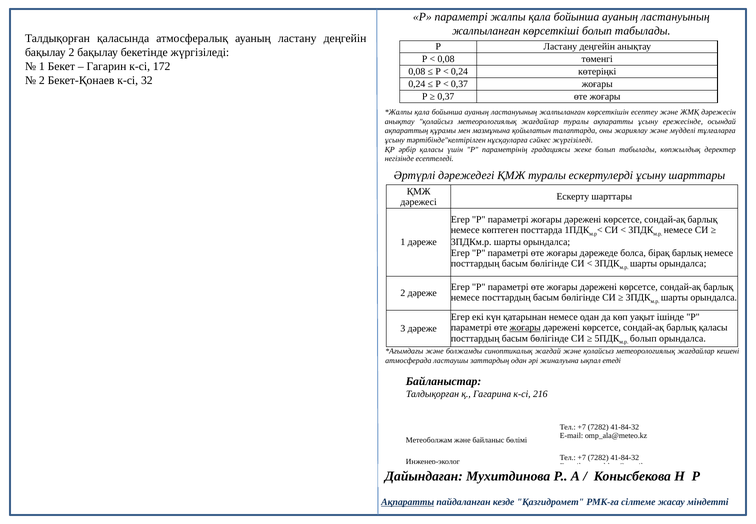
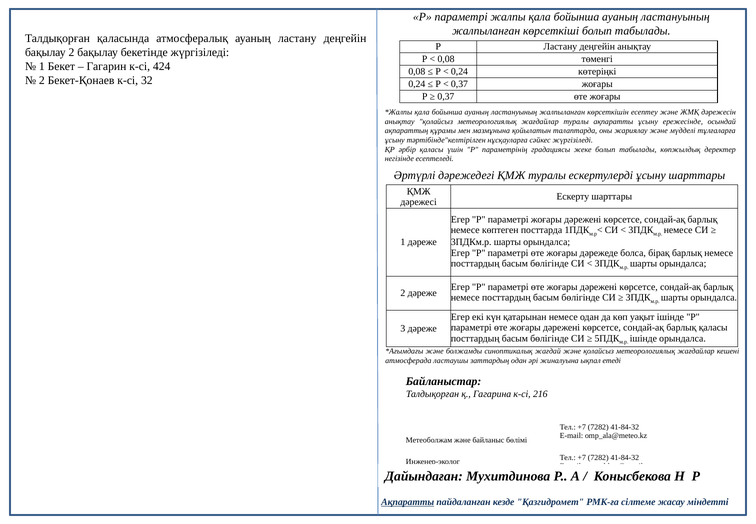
172: 172 -> 424
жоғары at (525, 327) underline: present -> none
болып at (643, 338): болып -> ішінде
